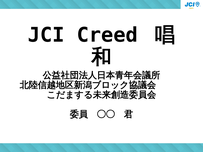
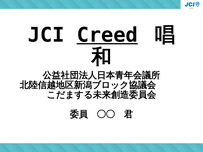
Creed underline: none -> present
